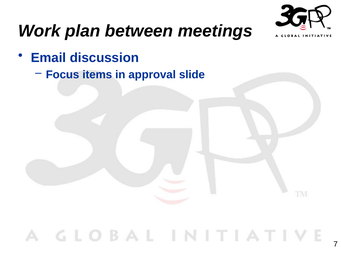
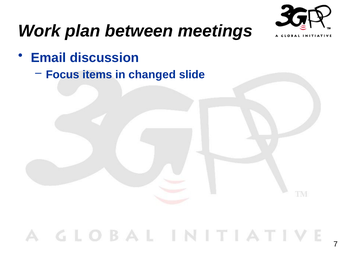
approval: approval -> changed
